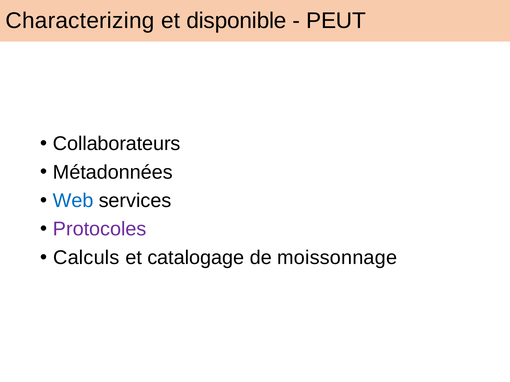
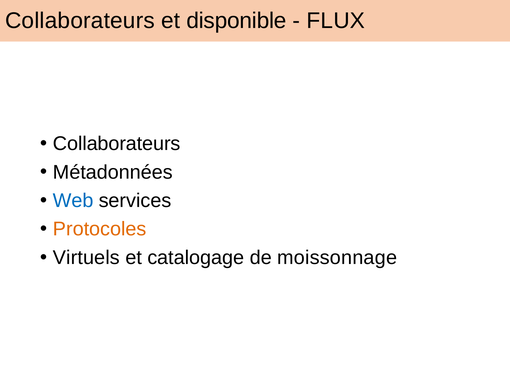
Characterizing at (80, 21): Characterizing -> Collaborateurs
PEUT: PEUT -> FLUX
Protocoles colour: purple -> orange
Calculs: Calculs -> Virtuels
